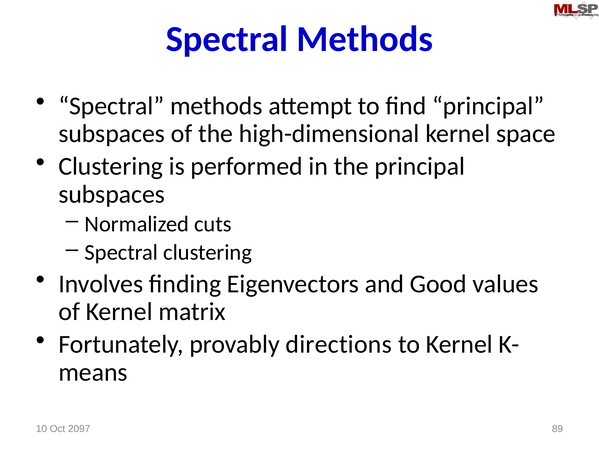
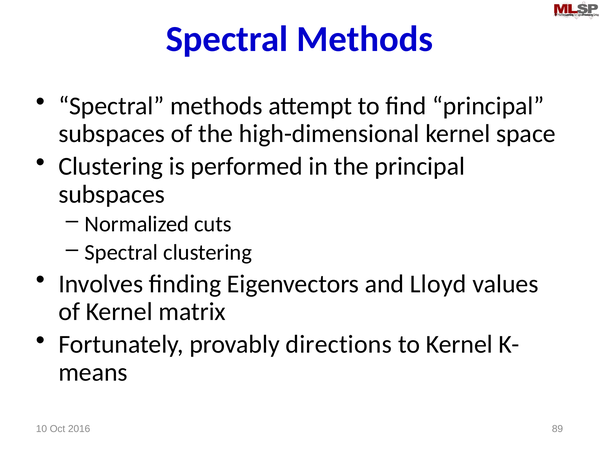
Good: Good -> Lloyd
2097: 2097 -> 2016
